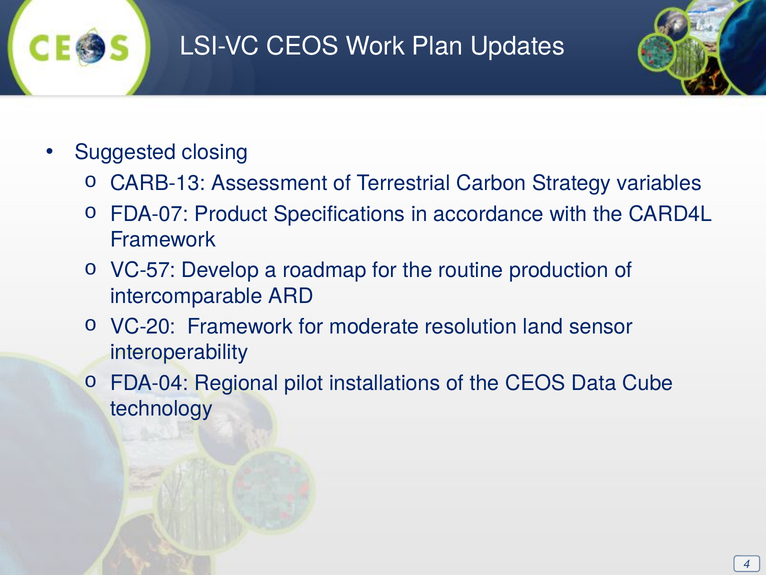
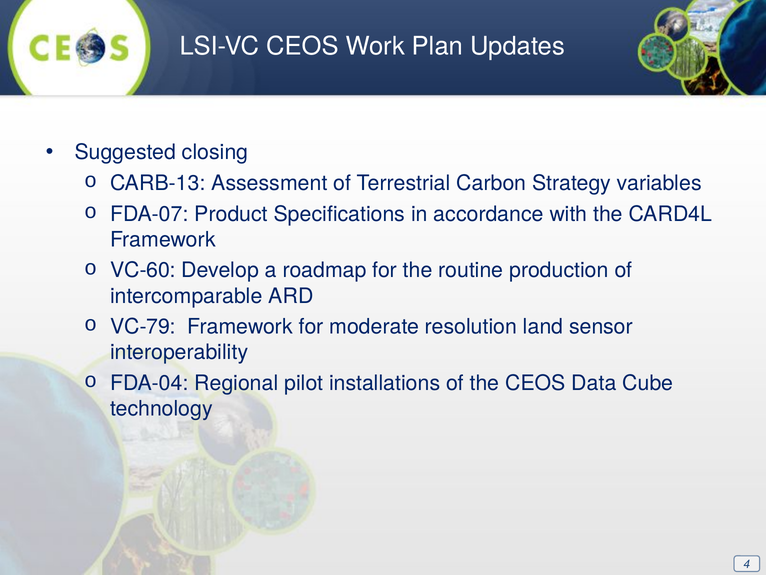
VC-57: VC-57 -> VC-60
VC-20: VC-20 -> VC-79
